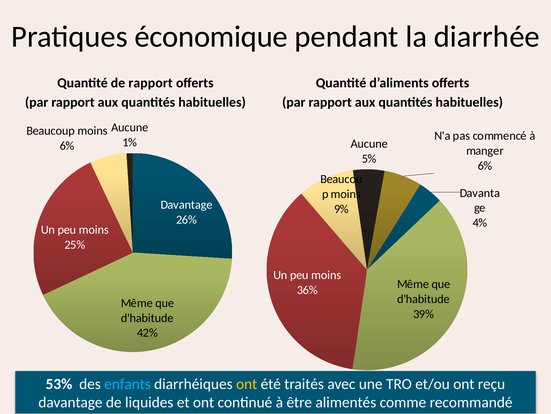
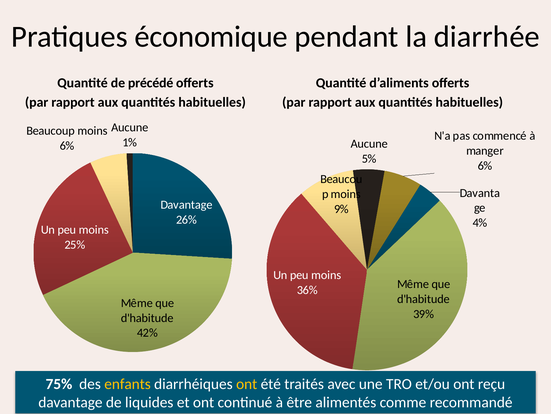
de rapport: rapport -> précédé
53%: 53% -> 75%
enfants colour: light blue -> yellow
